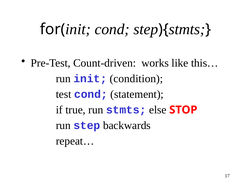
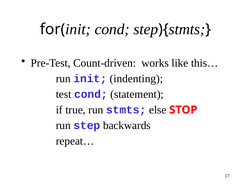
condition: condition -> indenting
